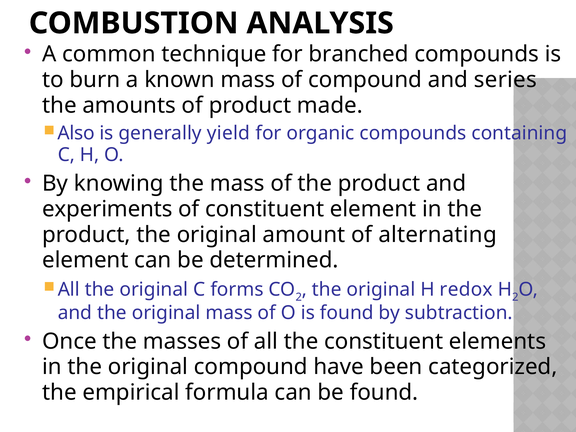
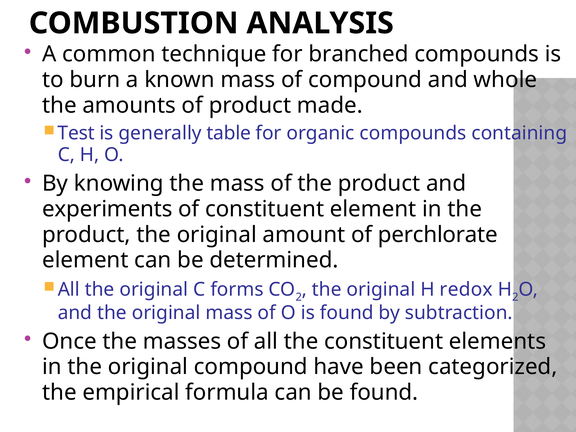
series: series -> whole
Also: Also -> Test
yield: yield -> table
alternating: alternating -> perchlorate
